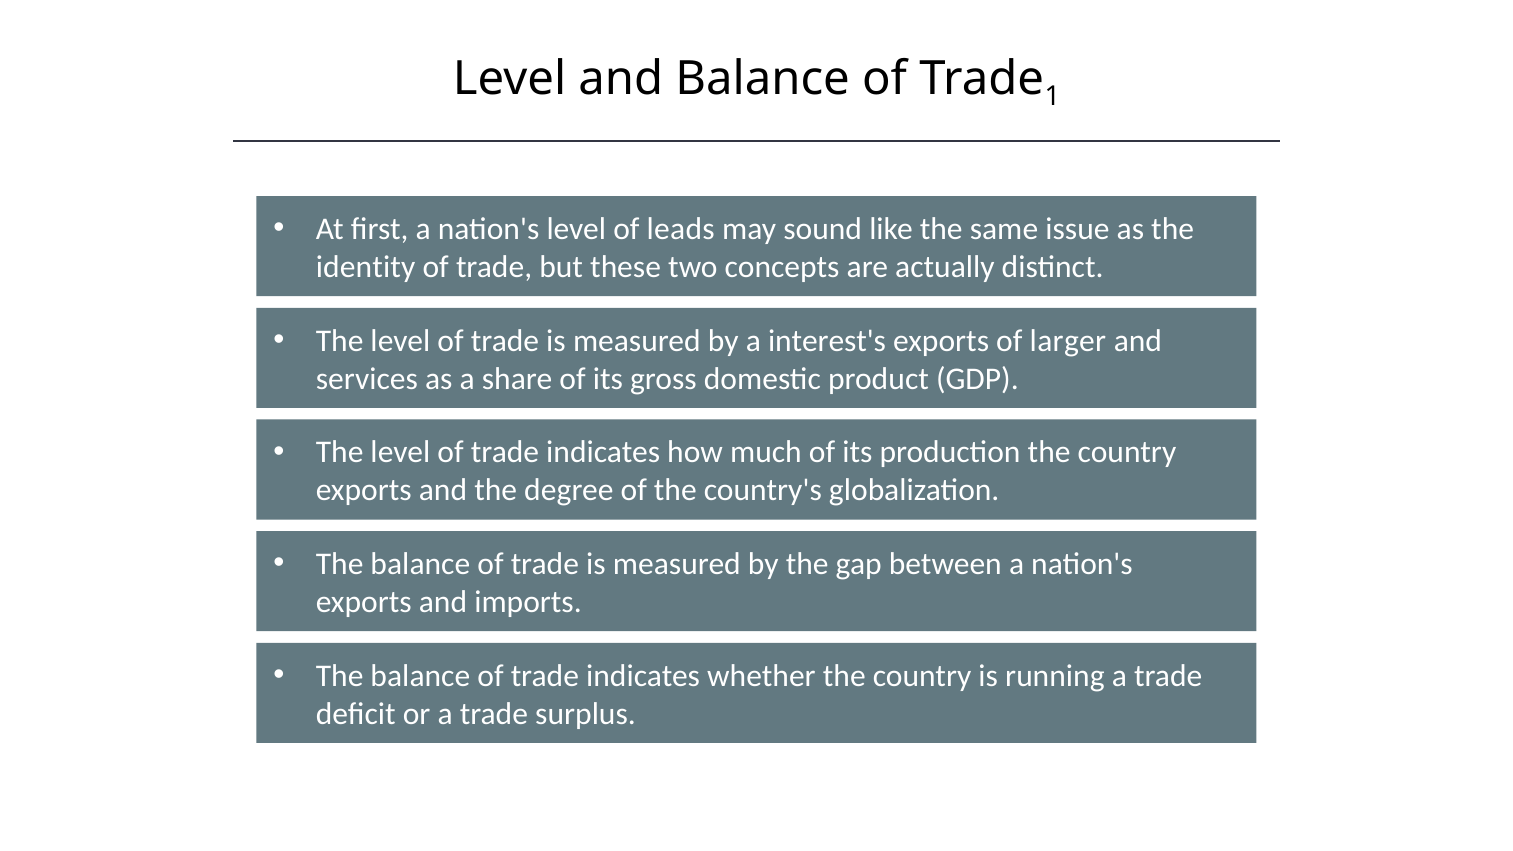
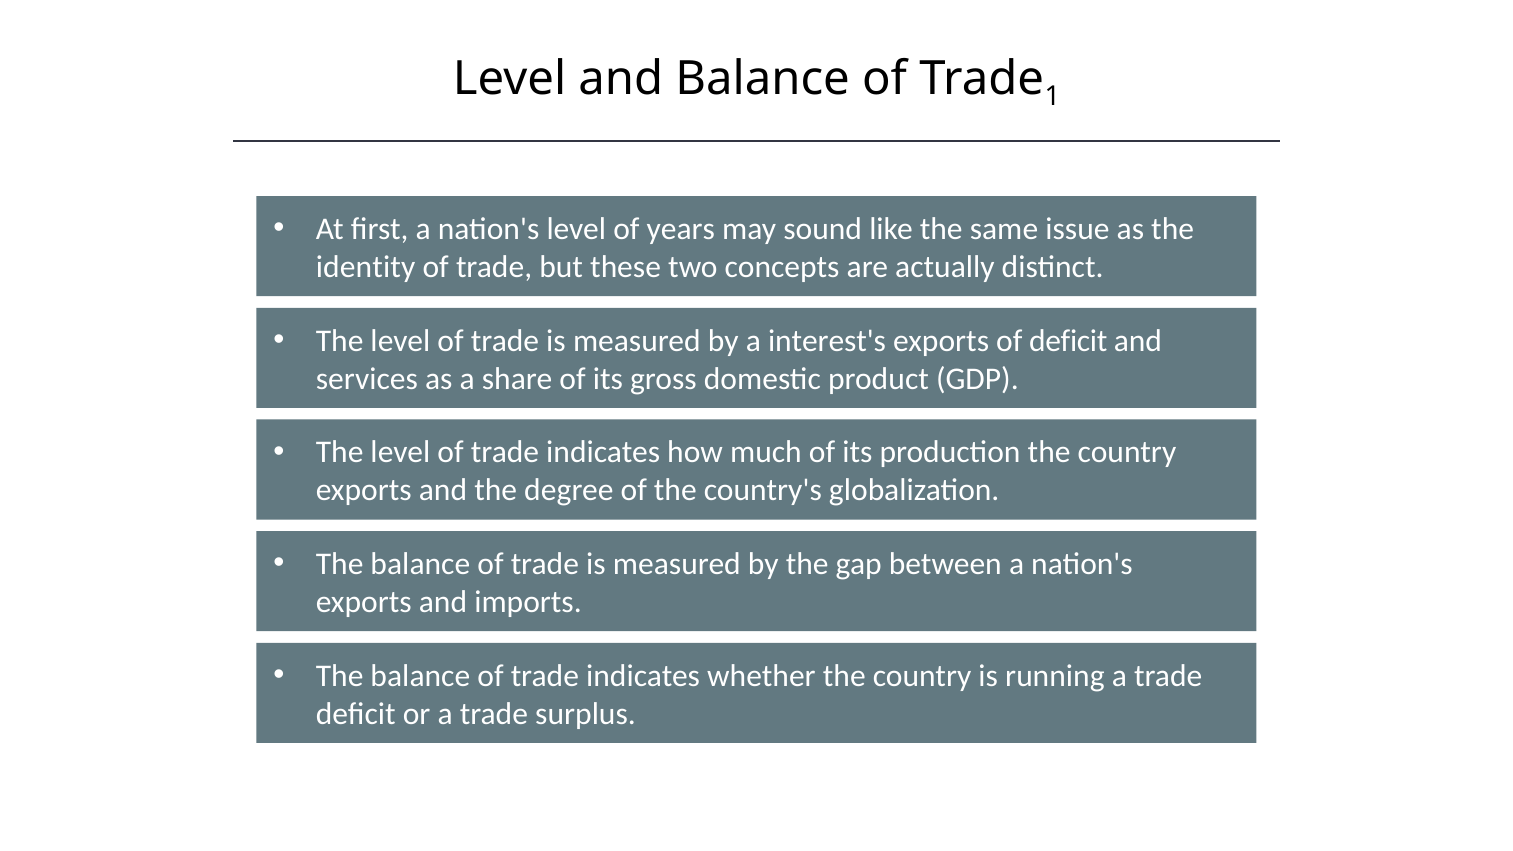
leads: leads -> years
of larger: larger -> deficit
